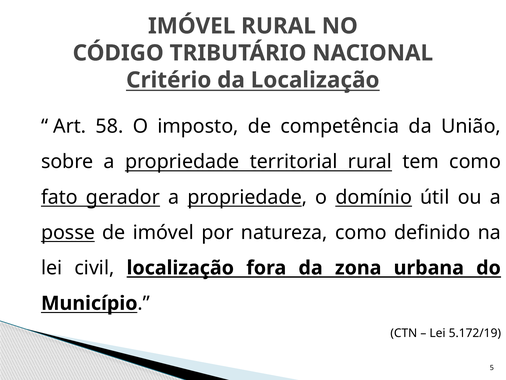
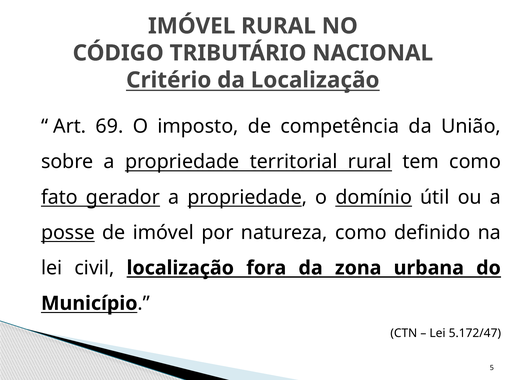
58: 58 -> 69
5.172/19: 5.172/19 -> 5.172/47
